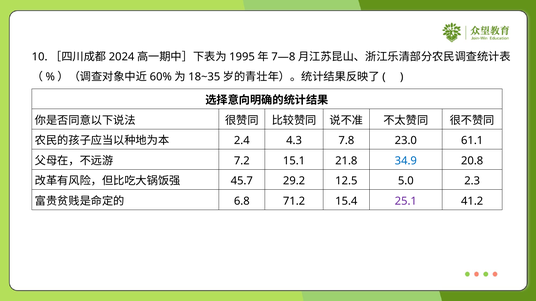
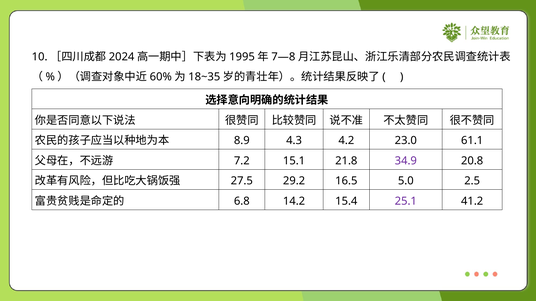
2.4: 2.4 -> 8.9
7.8: 7.8 -> 4.2
34.9 colour: blue -> purple
45.7: 45.7 -> 27.5
12.5: 12.5 -> 16.5
2.3: 2.3 -> 2.5
71.2: 71.2 -> 14.2
